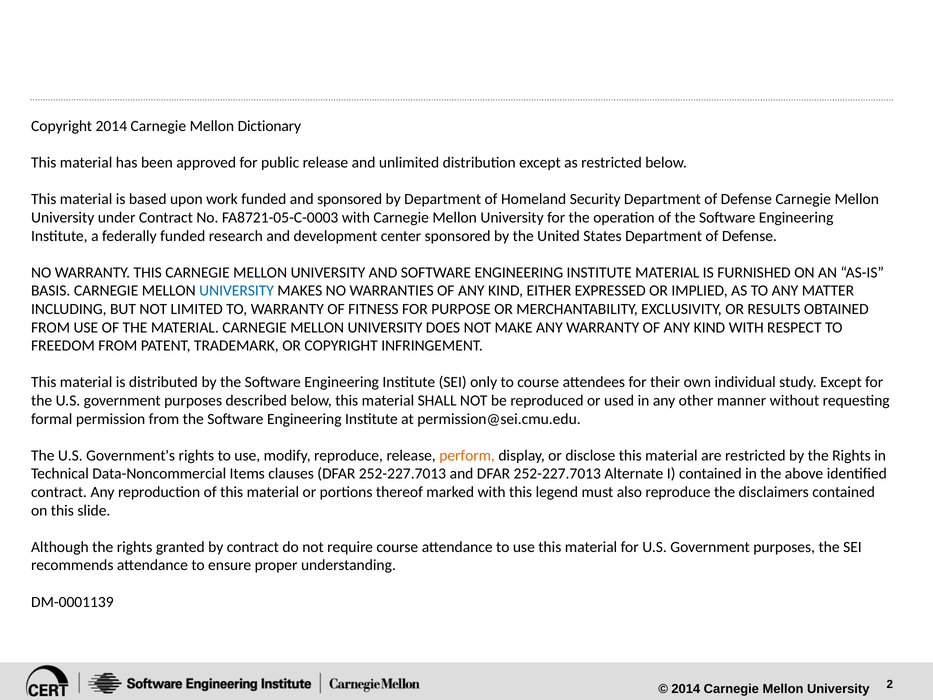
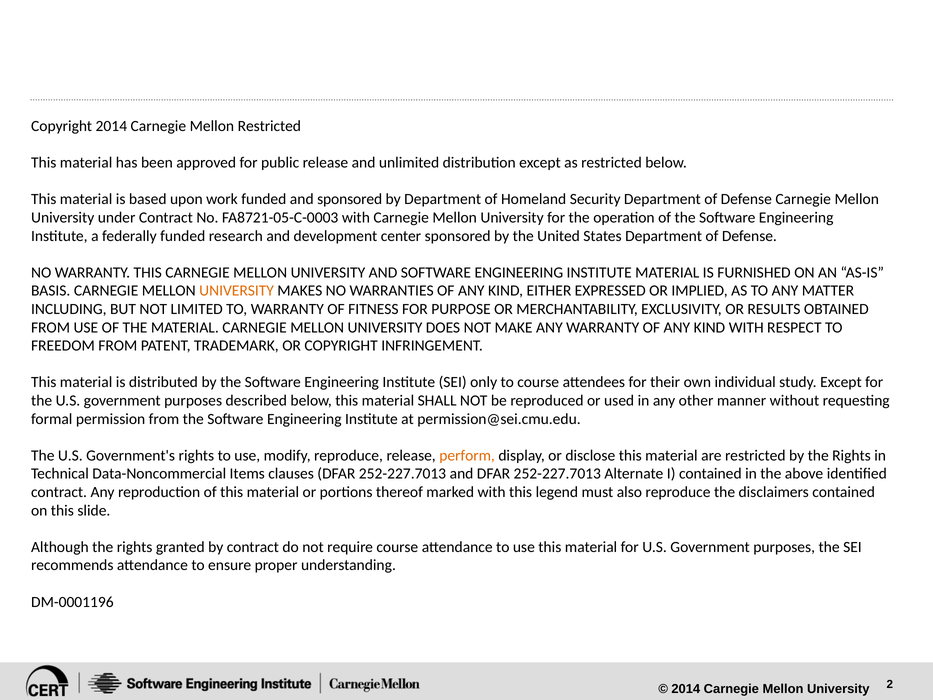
Mellon Dictionary: Dictionary -> Restricted
UNIVERSITY at (237, 291) colour: blue -> orange
DM-0001139: DM-0001139 -> DM-0001196
